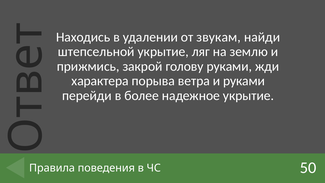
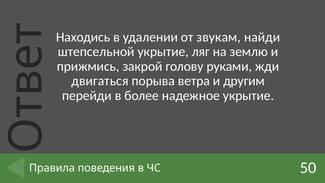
характера: характера -> двигаться
и руками: руками -> другим
